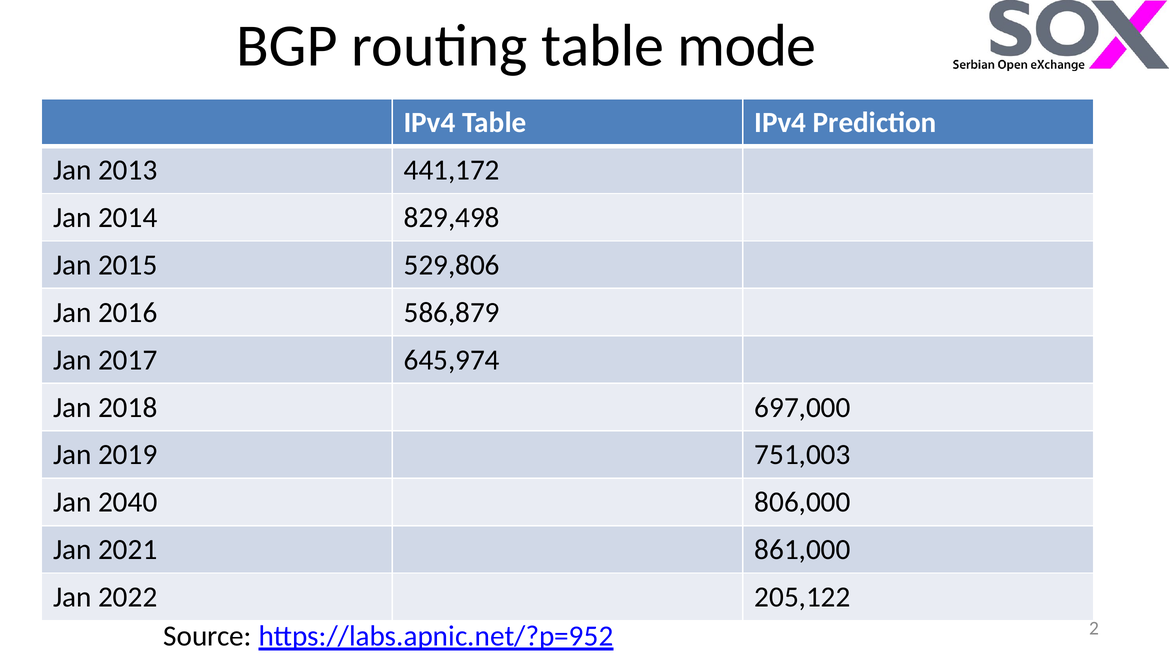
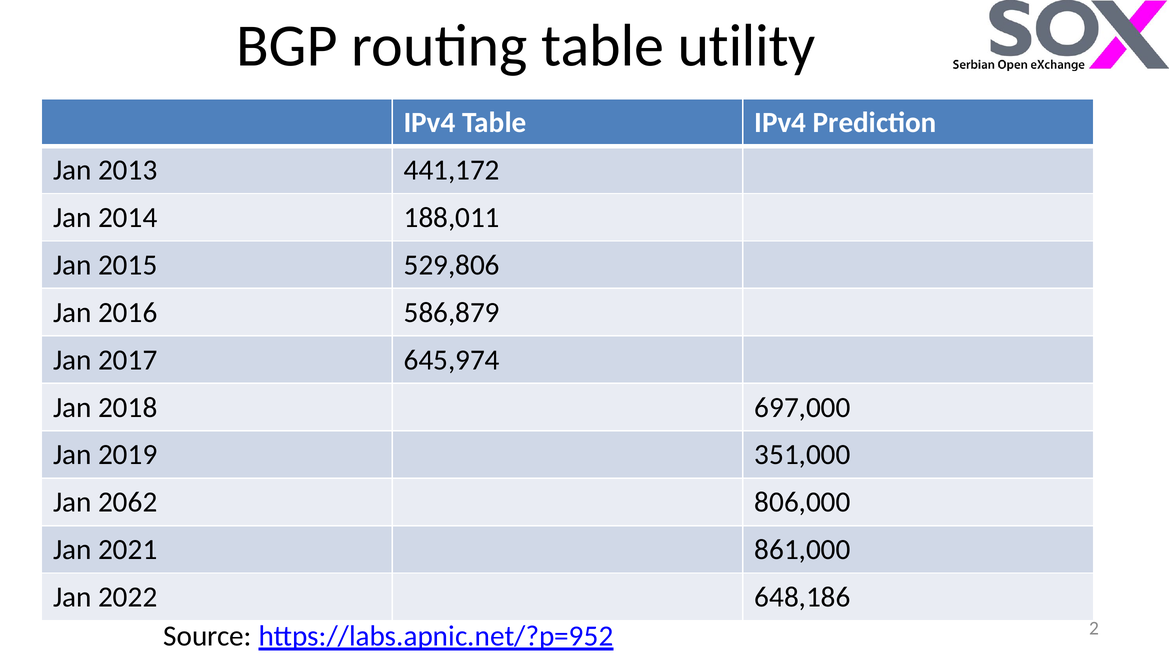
mode: mode -> utility
829,498: 829,498 -> 188,011
751,003: 751,003 -> 351,000
2040: 2040 -> 2062
205,122: 205,122 -> 648,186
